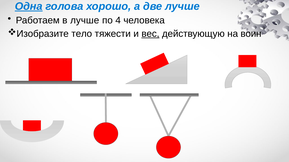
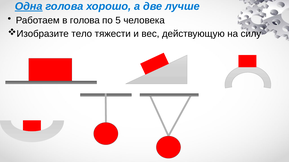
в лучше: лучше -> голова
4: 4 -> 5
вес underline: present -> none
воин: воин -> силу
